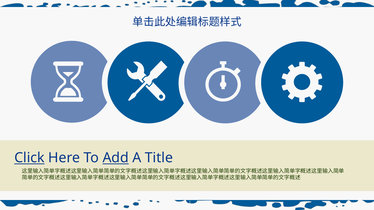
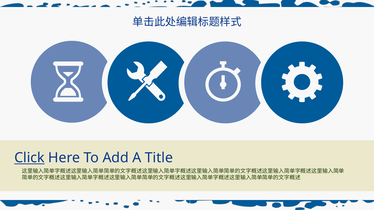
Add underline: present -> none
